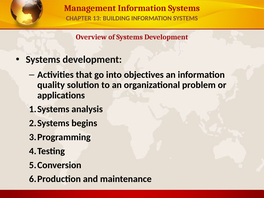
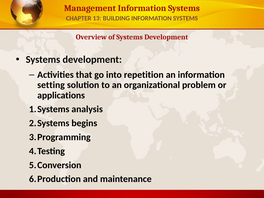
objectives: objectives -> repetition
quality: quality -> setting
